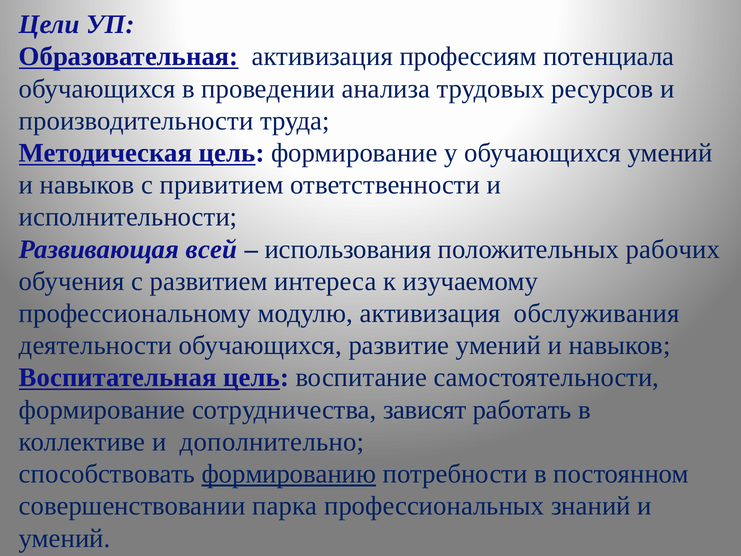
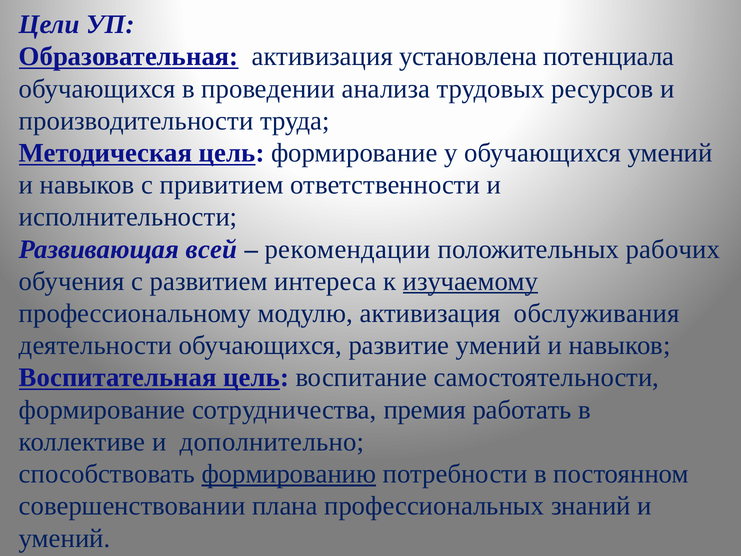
профессиям: профессиям -> установлена
использования: использования -> рекомендации
изучаемому underline: none -> present
зависят: зависят -> премия
парка: парка -> плана
